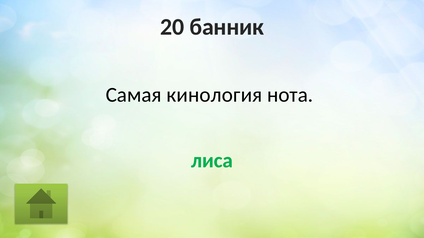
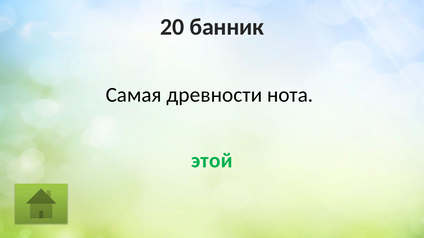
кинология: кинология -> древности
лиса: лиса -> этой
